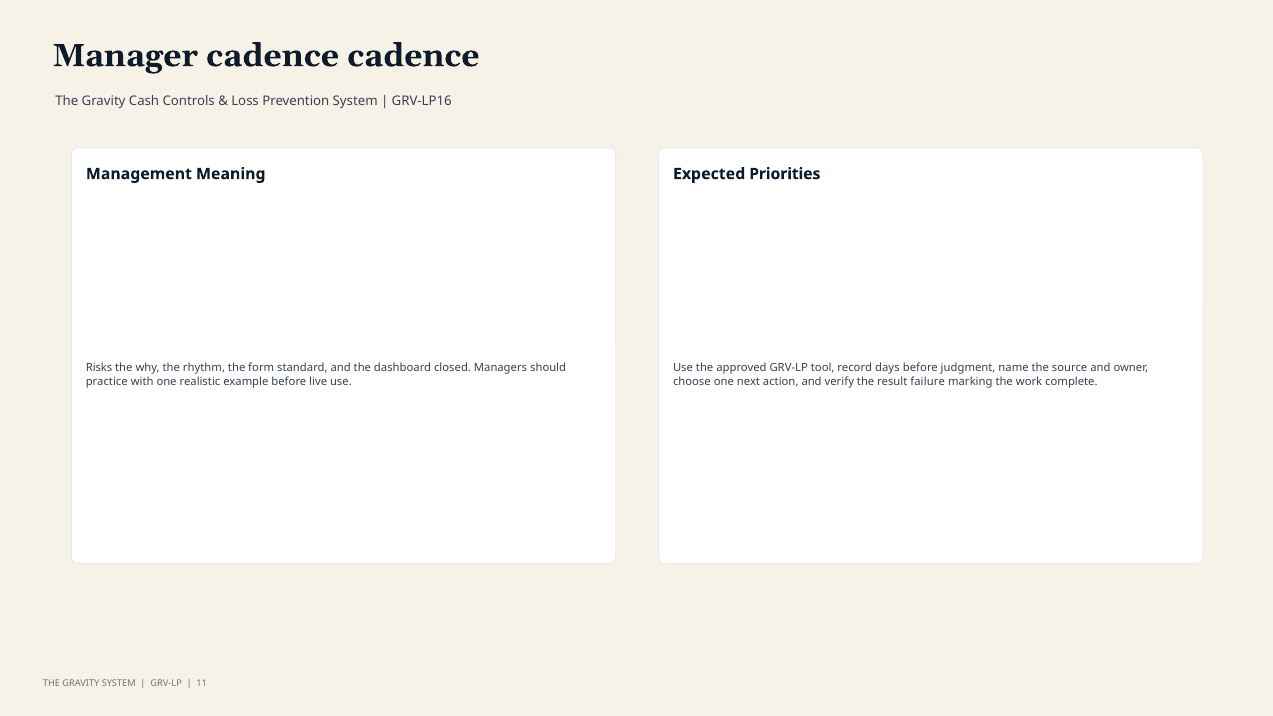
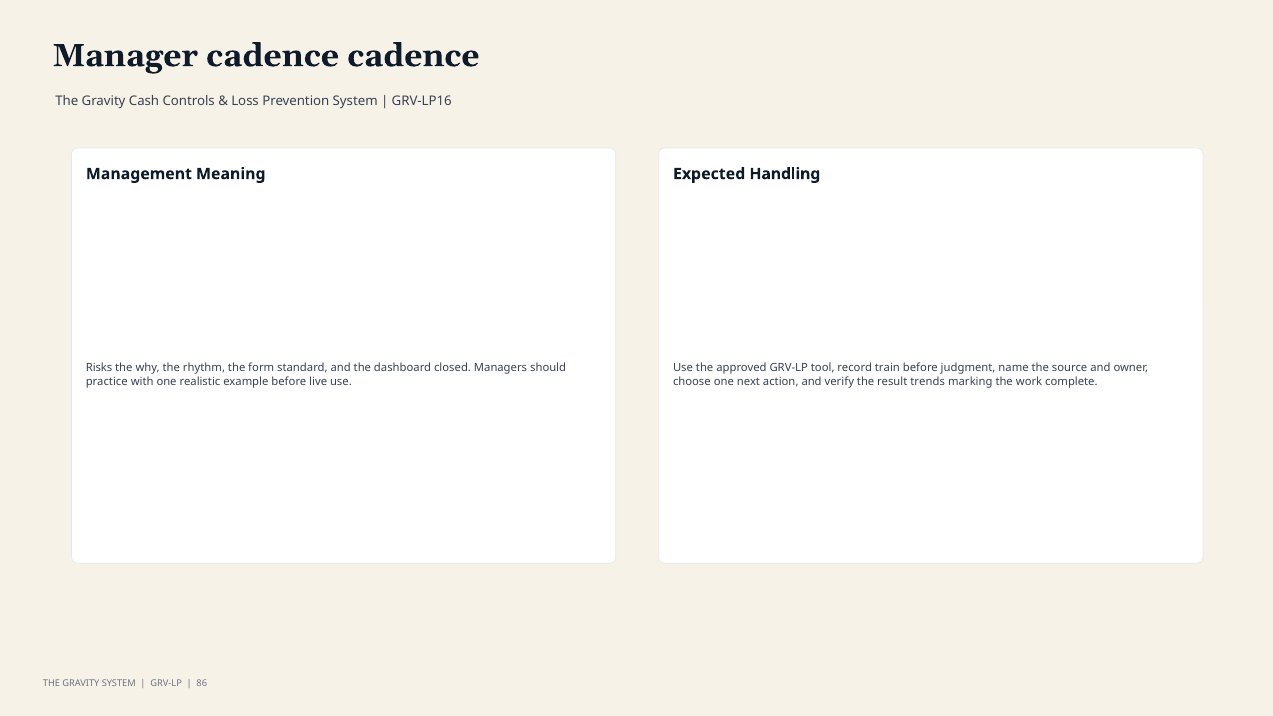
Priorities: Priorities -> Handling
days: days -> train
failure: failure -> trends
11: 11 -> 86
